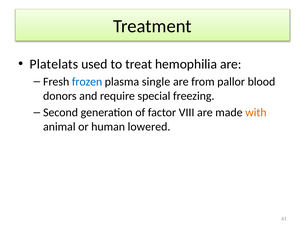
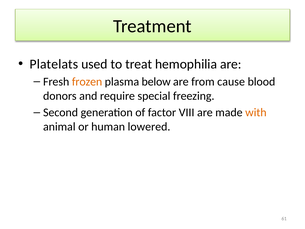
frozen colour: blue -> orange
single: single -> below
pallor: pallor -> cause
